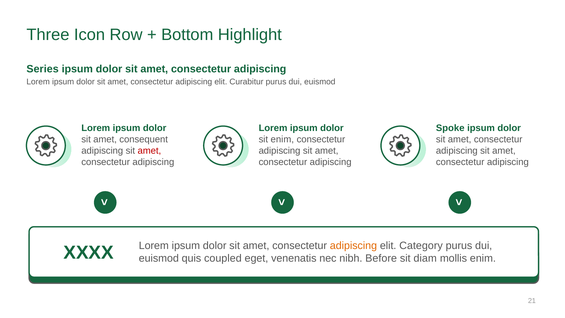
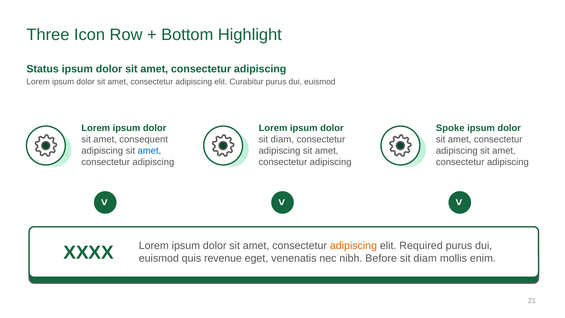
Series: Series -> Status
enim at (282, 139): enim -> diam
amet at (149, 151) colour: red -> blue
Category: Category -> Required
coupled: coupled -> revenue
